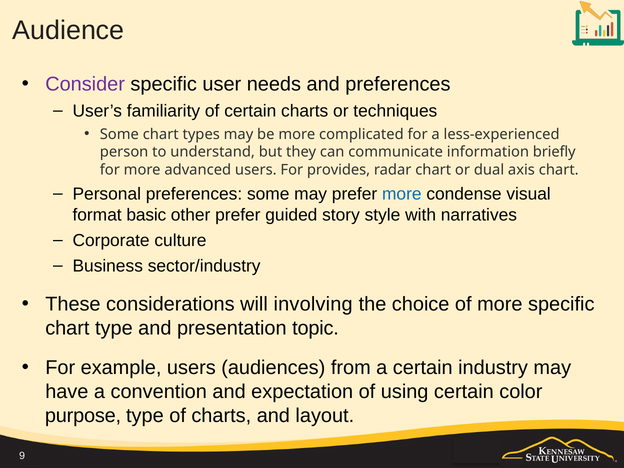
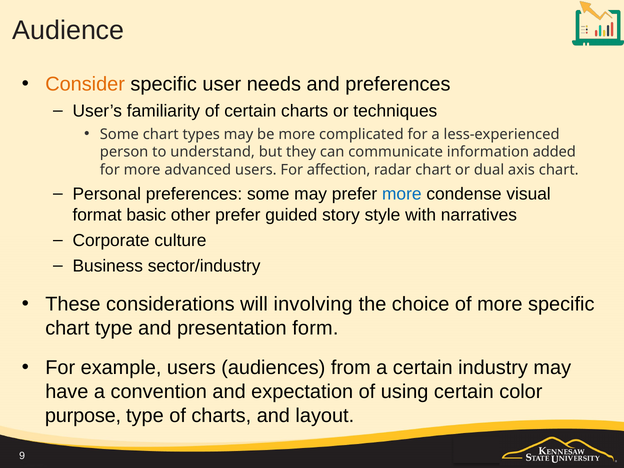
Consider colour: purple -> orange
briefly: briefly -> added
provides: provides -> affection
topic: topic -> form
